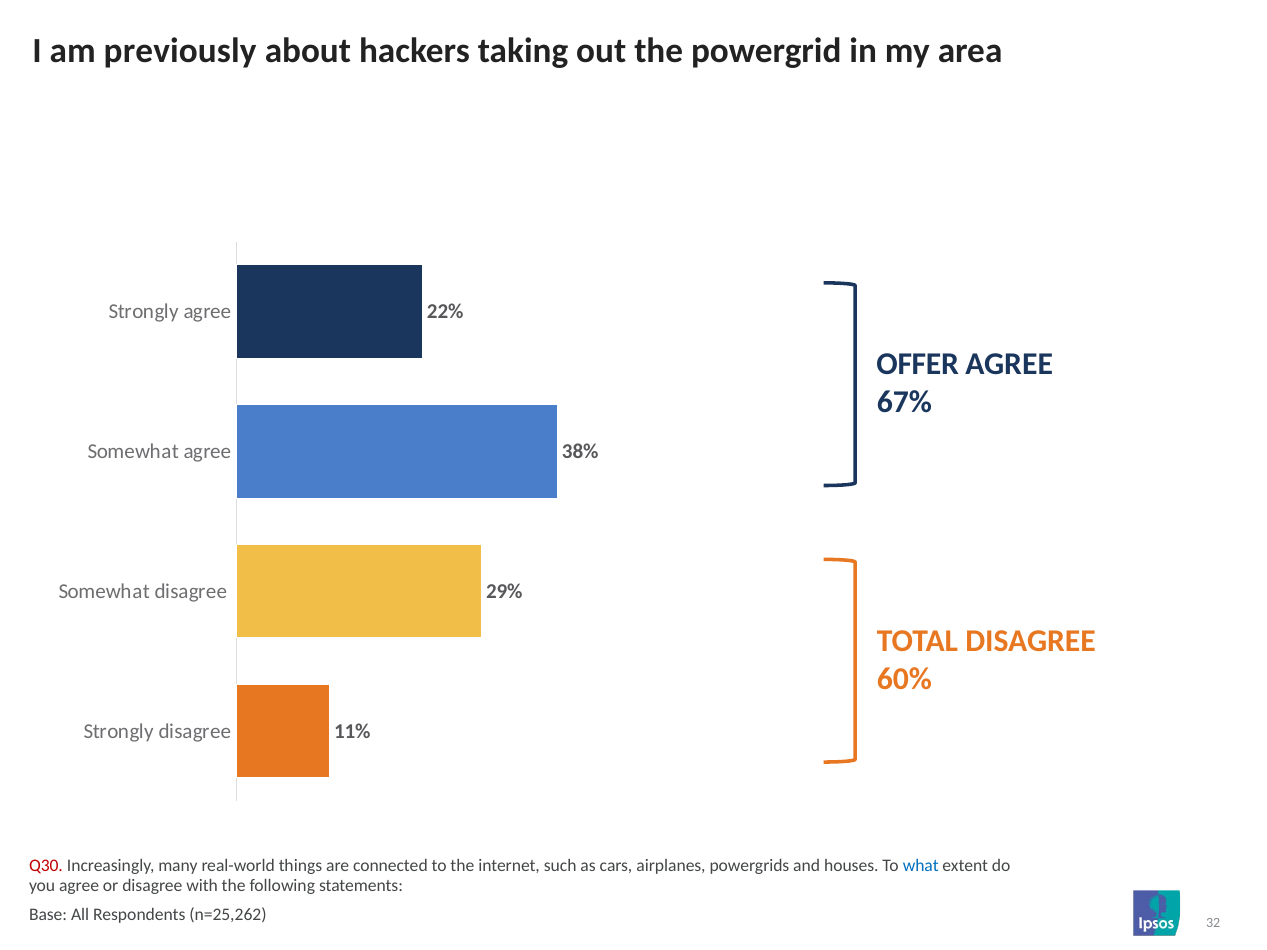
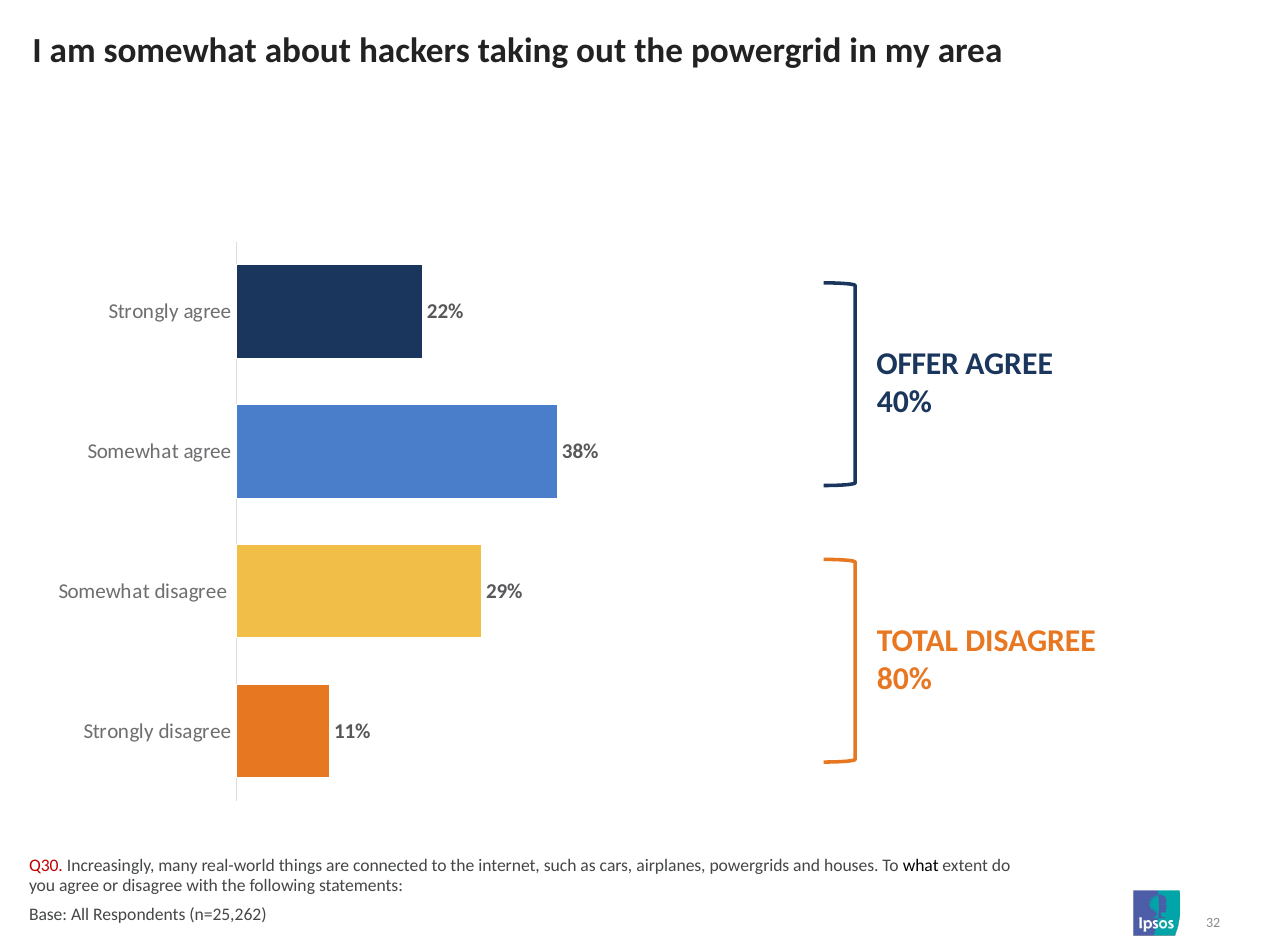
am previously: previously -> somewhat
67%: 67% -> 40%
60%: 60% -> 80%
what colour: blue -> black
